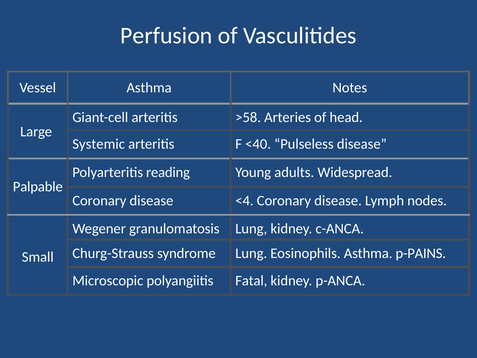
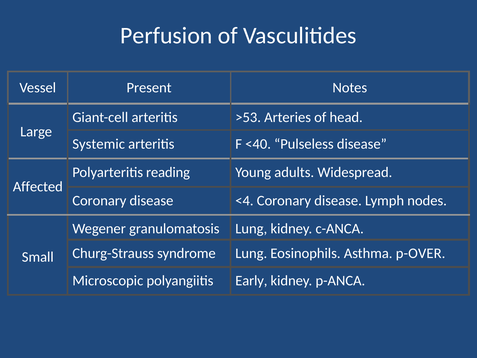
Vessel Asthma: Asthma -> Present
>58: >58 -> >53
Palpable: Palpable -> Affected
p-PAINS: p-PAINS -> p-OVER
Fatal: Fatal -> Early
